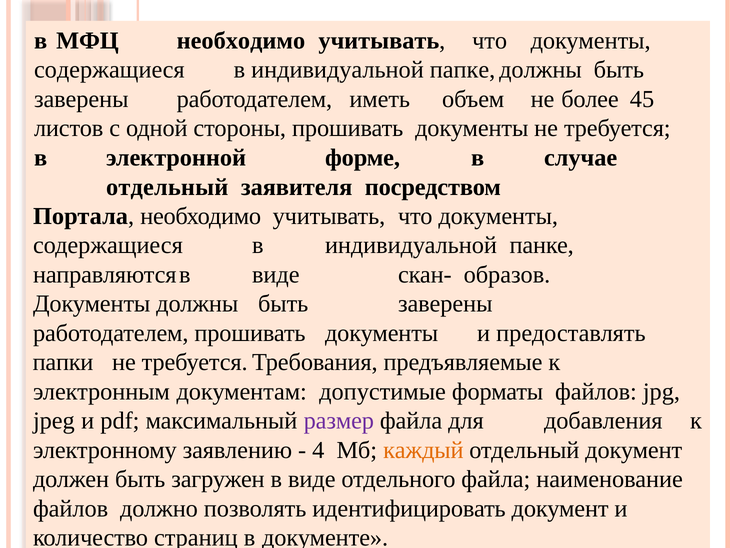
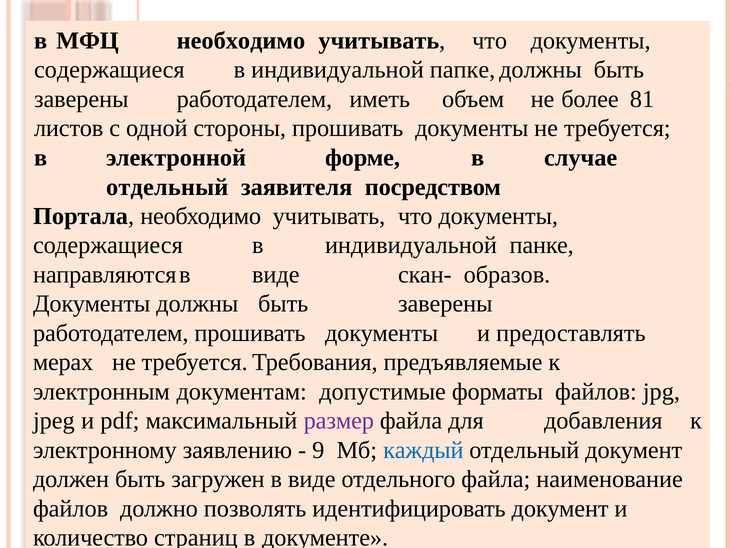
45: 45 -> 81
папки: папки -> мерах
4: 4 -> 9
каждый colour: orange -> blue
